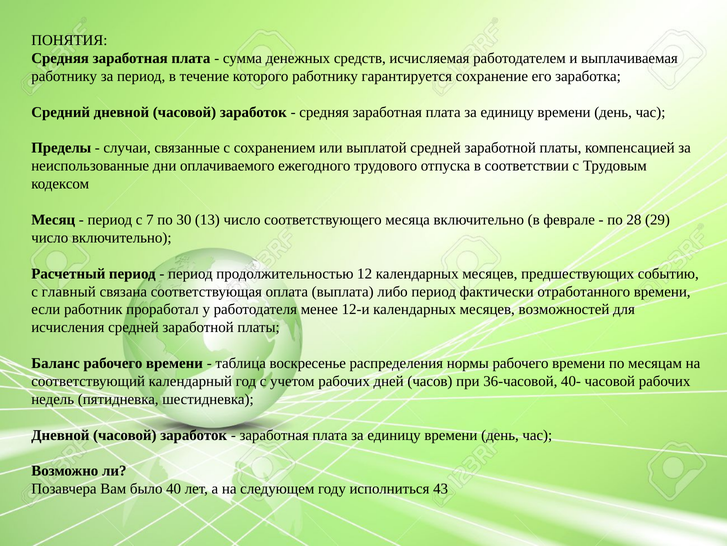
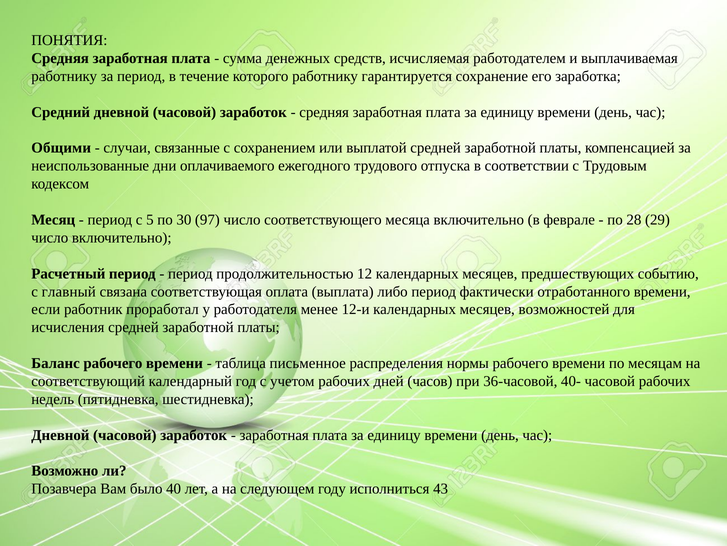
Пределы: Пределы -> Общими
7: 7 -> 5
13: 13 -> 97
воскресенье: воскресенье -> письменное
